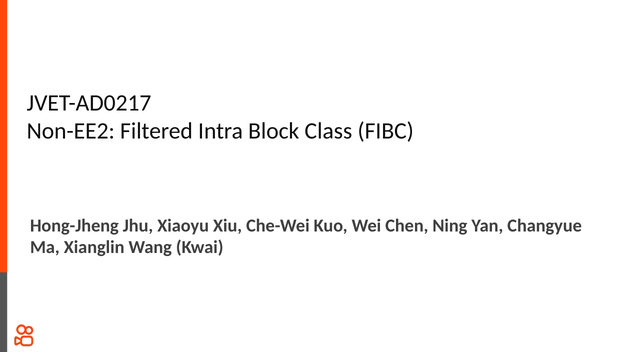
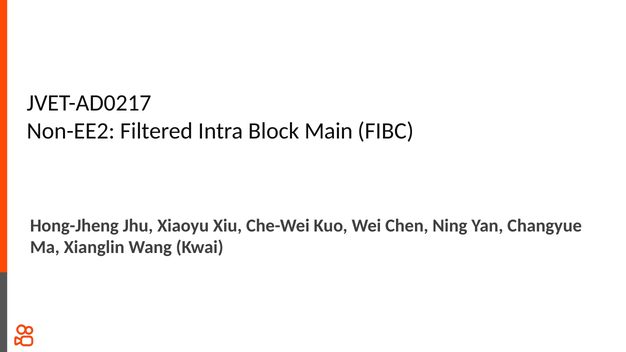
Class: Class -> Main
